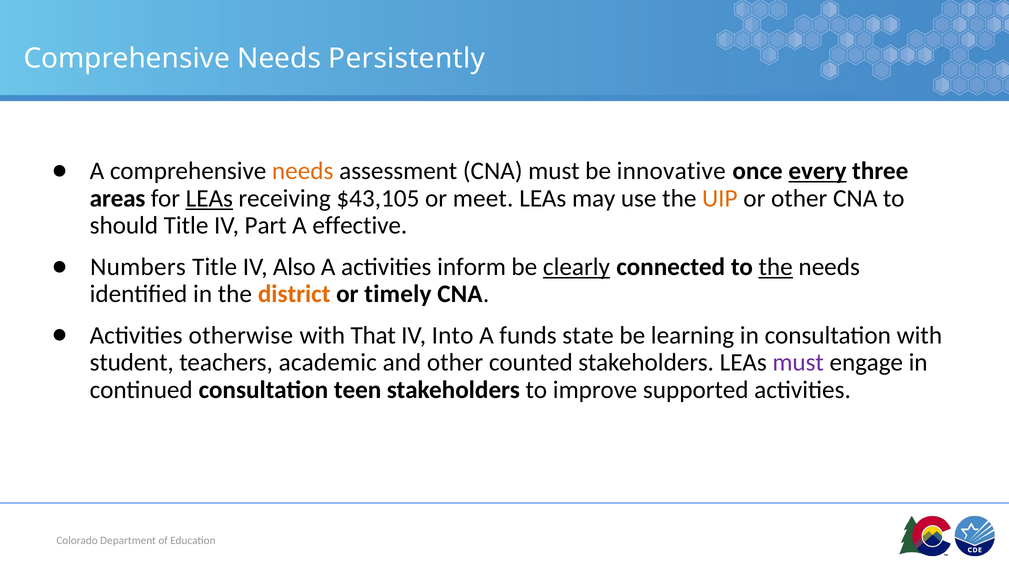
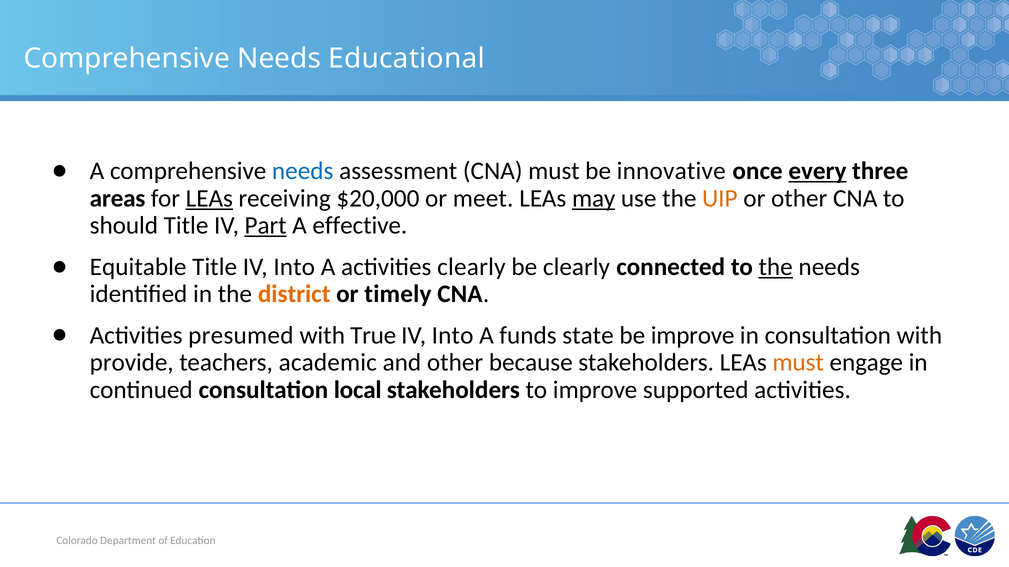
Persistently: Persistently -> Educational
needs at (303, 171) colour: orange -> blue
$43,105: $43,105 -> $20,000
may underline: none -> present
Part underline: none -> present
Numbers: Numbers -> Equitable
Title IV Also: Also -> Into
activities inform: inform -> clearly
clearly at (576, 267) underline: present -> none
otherwise: otherwise -> presumed
That: That -> True
be learning: learning -> improve
student: student -> provide
counted: counted -> because
must at (798, 363) colour: purple -> orange
teen: teen -> local
